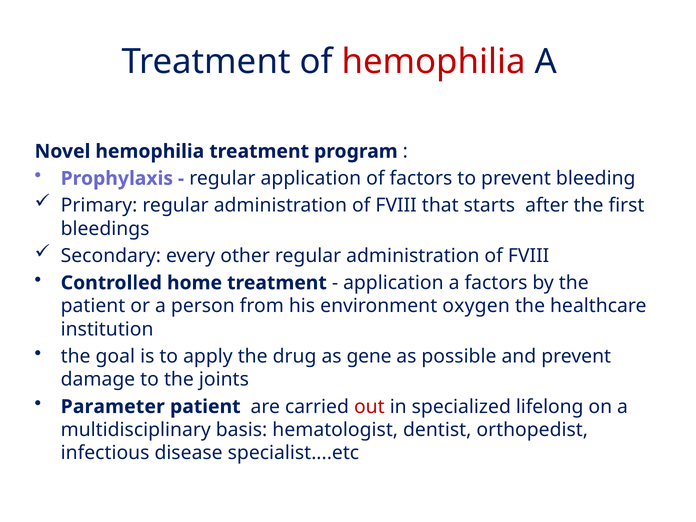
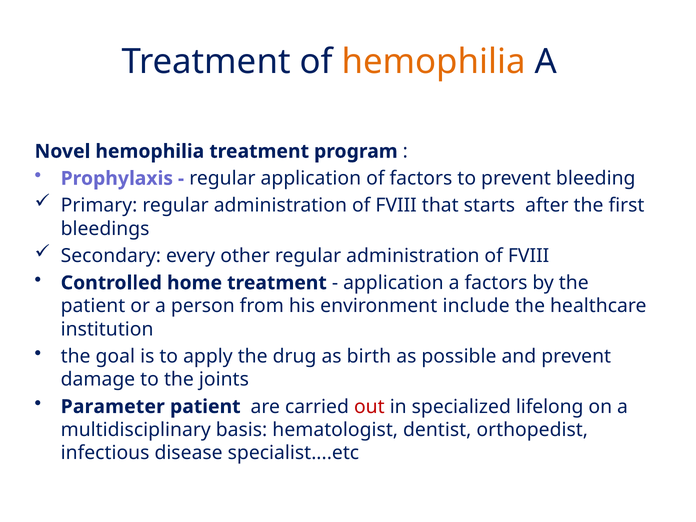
hemophilia at (434, 62) colour: red -> orange
oxygen: oxygen -> include
gene: gene -> birth
